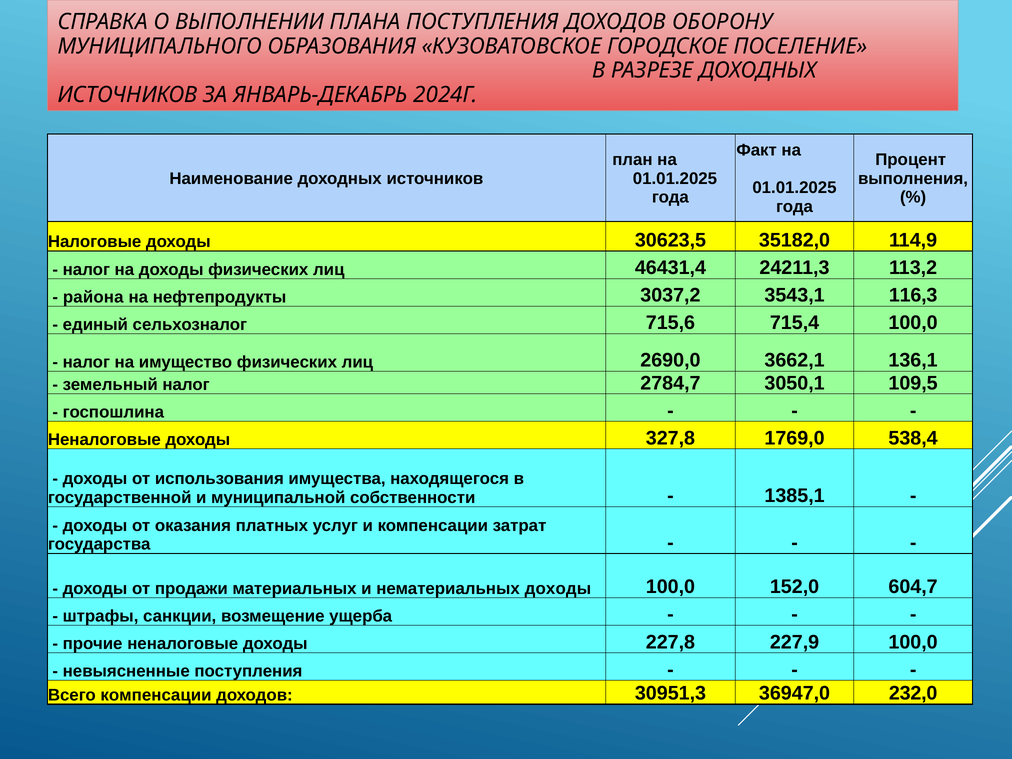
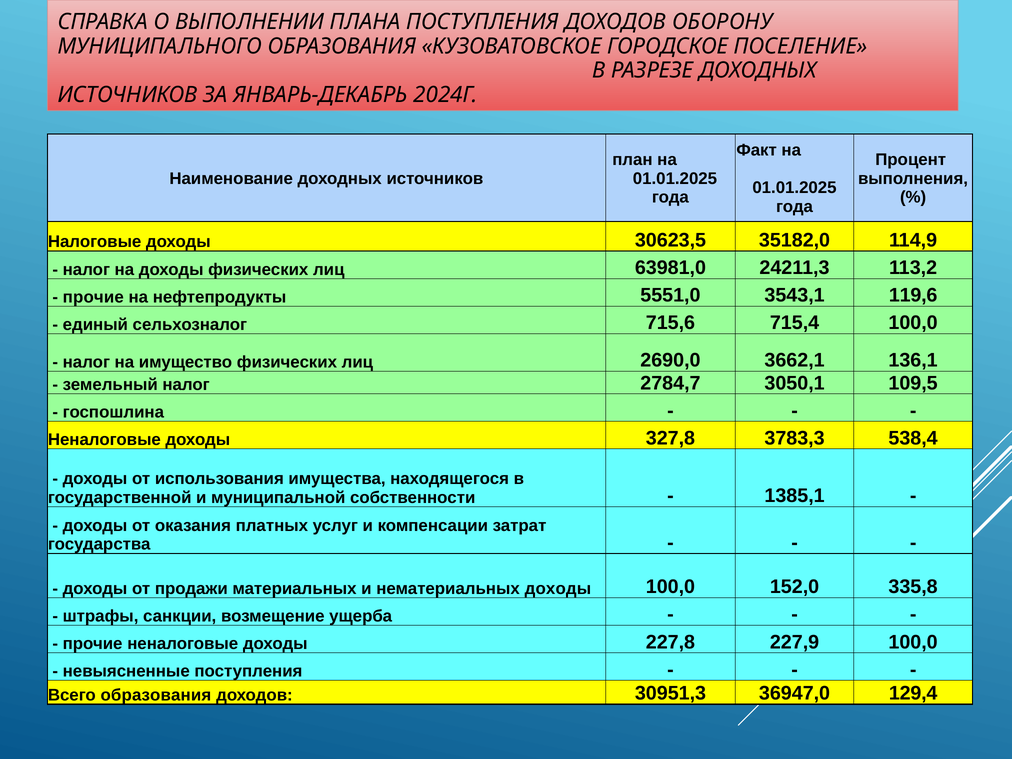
46431,4: 46431,4 -> 63981,0
района at (93, 297): района -> прочие
3037,2: 3037,2 -> 5551,0
116,3: 116,3 -> 119,6
1769,0: 1769,0 -> 3783,3
604,7: 604,7 -> 335,8
Всего компенсации: компенсации -> образования
232,0: 232,0 -> 129,4
